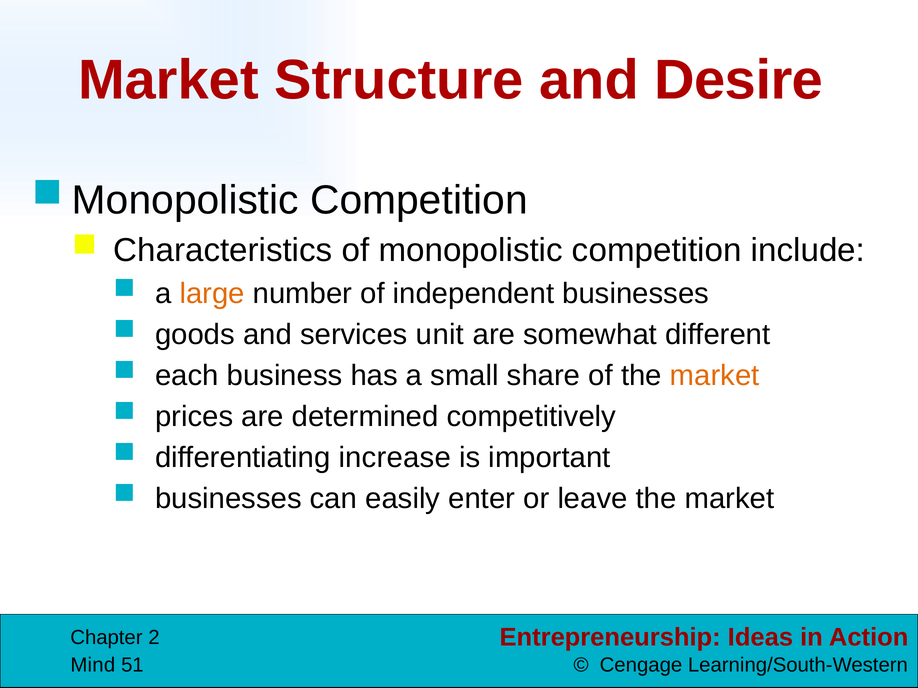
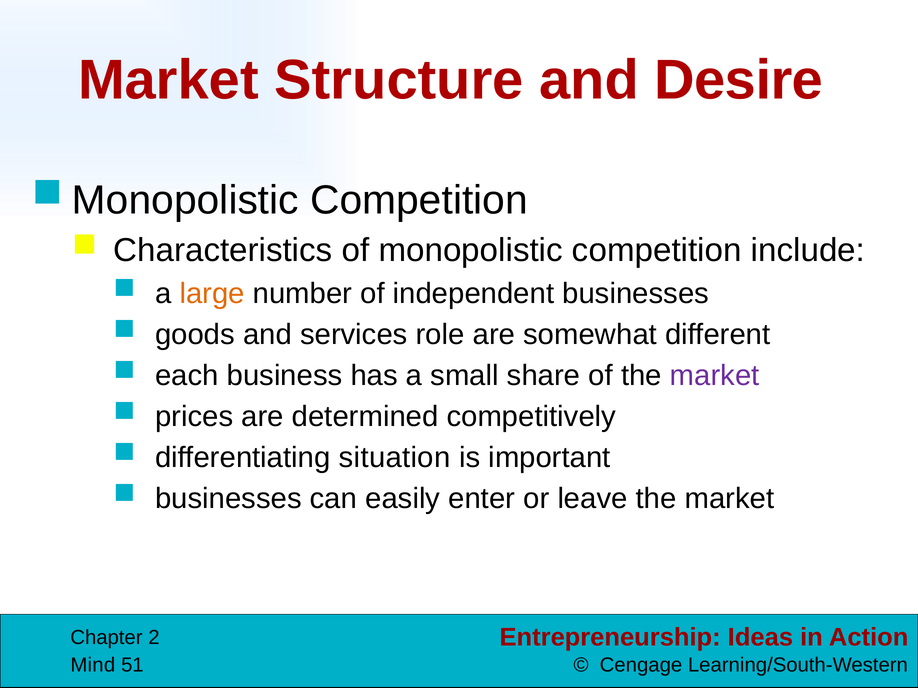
unit: unit -> role
market at (715, 376) colour: orange -> purple
increase: increase -> situation
